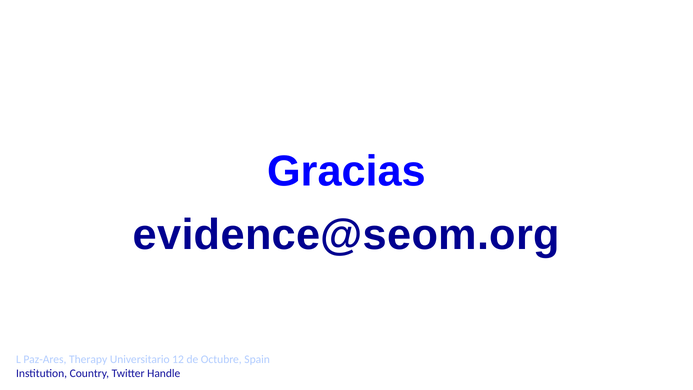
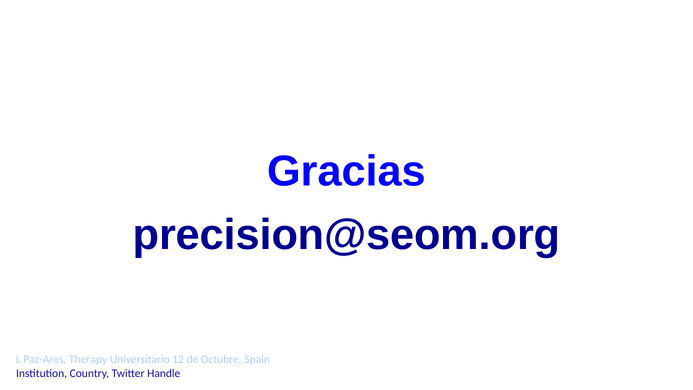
evidence@seom.org: evidence@seom.org -> precision@seom.org
